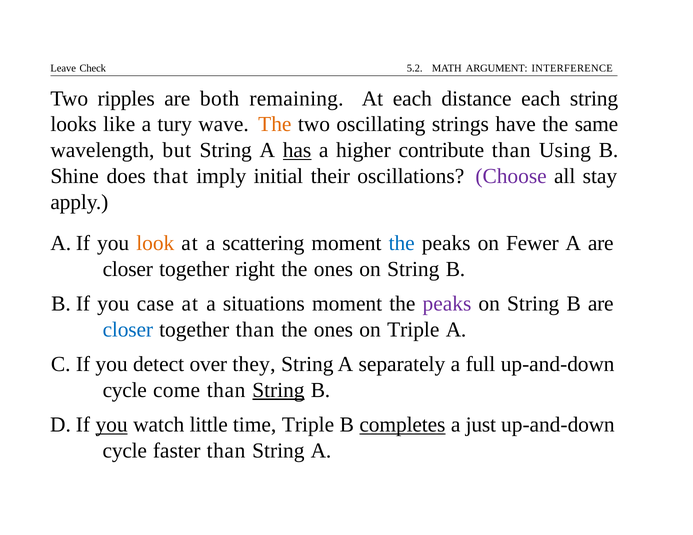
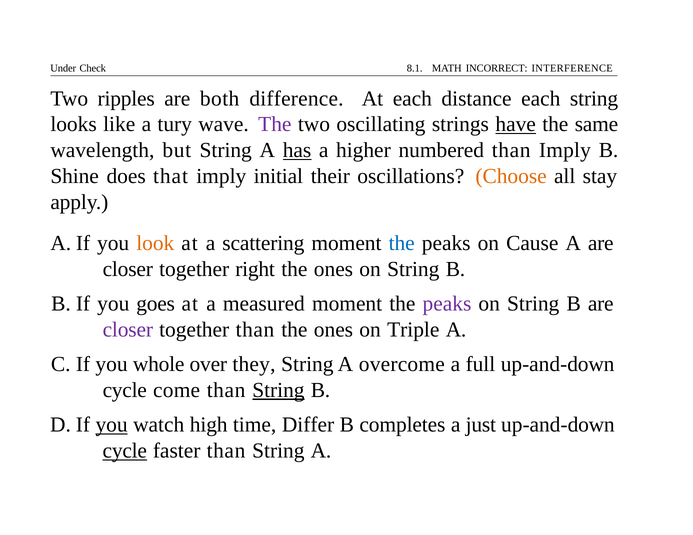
Leave: Leave -> Under
5.2: 5.2 -> 8.1
ARGUMENT: ARGUMENT -> INCORRECT
remaining: remaining -> difference
The at (275, 125) colour: orange -> purple
have underline: none -> present
contribute: contribute -> numbered
than Using: Using -> Imply
Choose colour: purple -> orange
Fewer: Fewer -> Cause
case: case -> goes
situations: situations -> measured
closer at (128, 330) colour: blue -> purple
detect: detect -> whole
separately: separately -> overcome
little: little -> high
time Triple: Triple -> Differ
completes underline: present -> none
cycle at (125, 451) underline: none -> present
